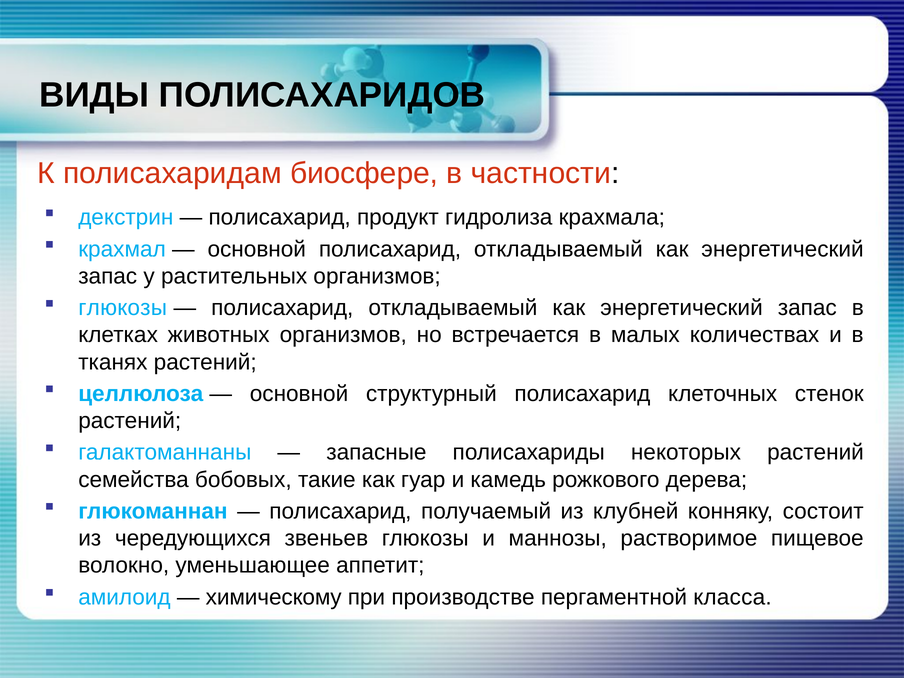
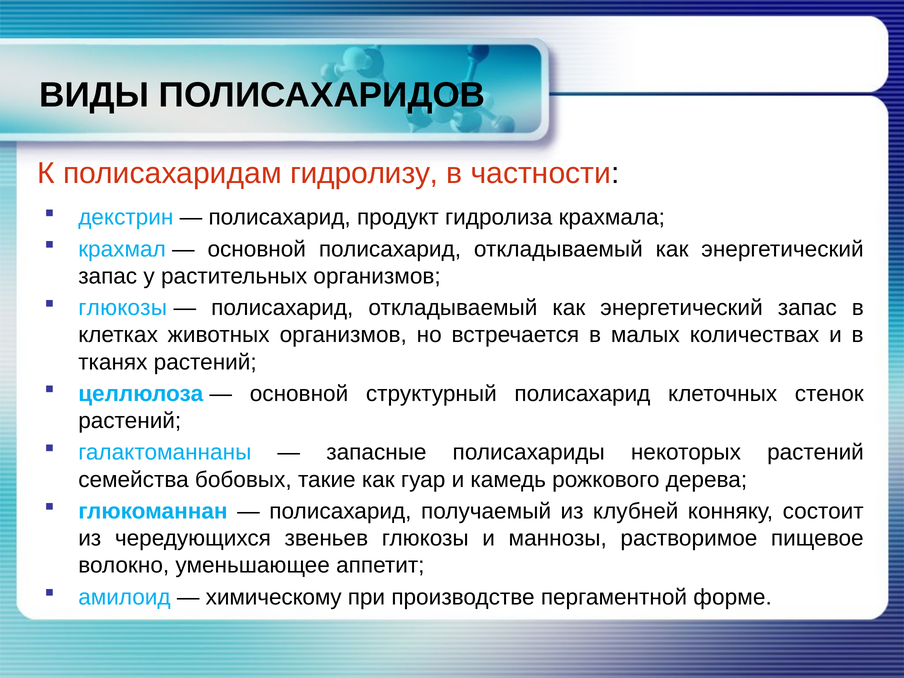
биосфере: биосфере -> гидролизу
класса: класса -> форме
